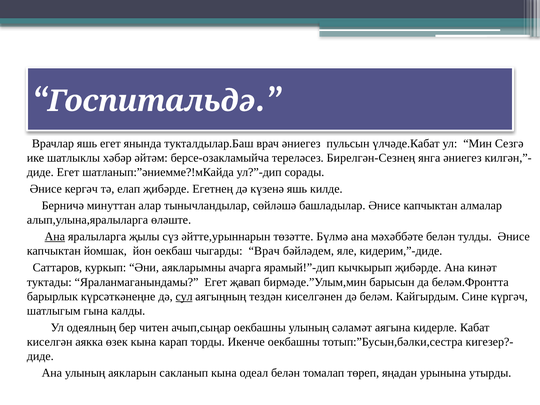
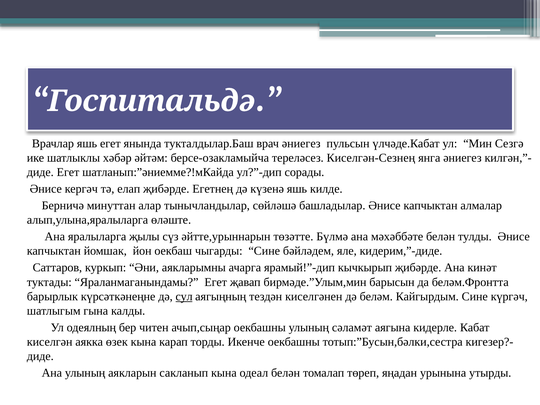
Бирелгән-Сезнең: Бирелгән-Сезнең -> Киселгән-Сезнең
Ана at (55, 237) underline: present -> none
чыгарды Врач: Врач -> Сине
